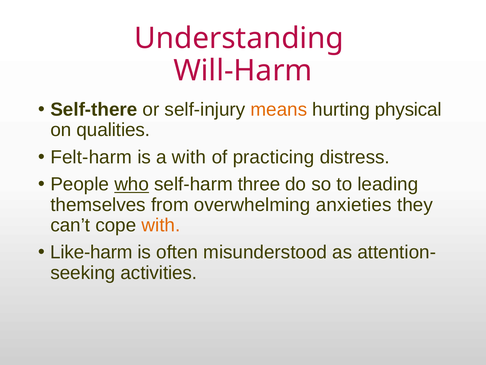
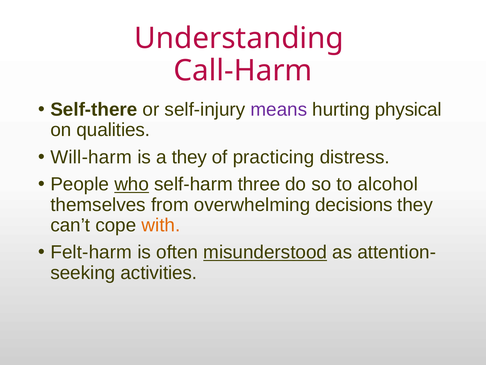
Will-Harm: Will-Harm -> Call-Harm
means colour: orange -> purple
Felt-harm: Felt-harm -> Will-harm
a with: with -> they
leading: leading -> alcohol
anxieties: anxieties -> decisions
Like-harm: Like-harm -> Felt-harm
misunderstood underline: none -> present
